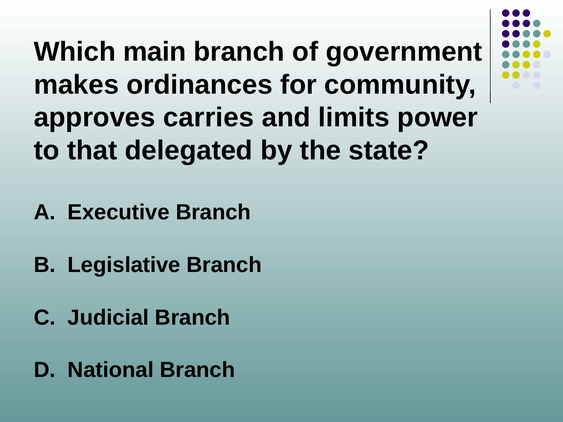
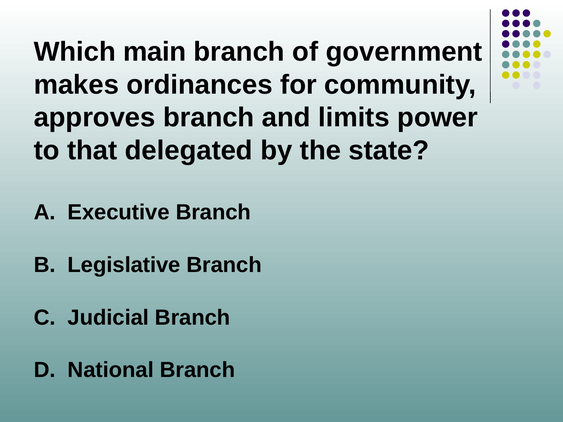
approves carries: carries -> branch
